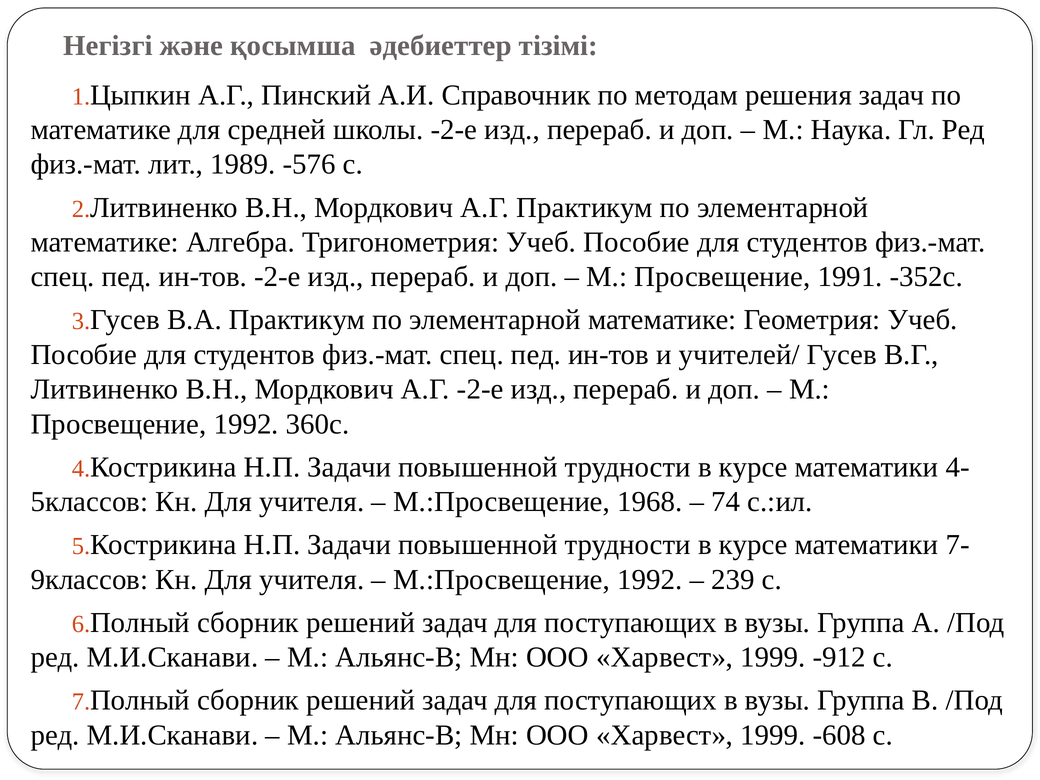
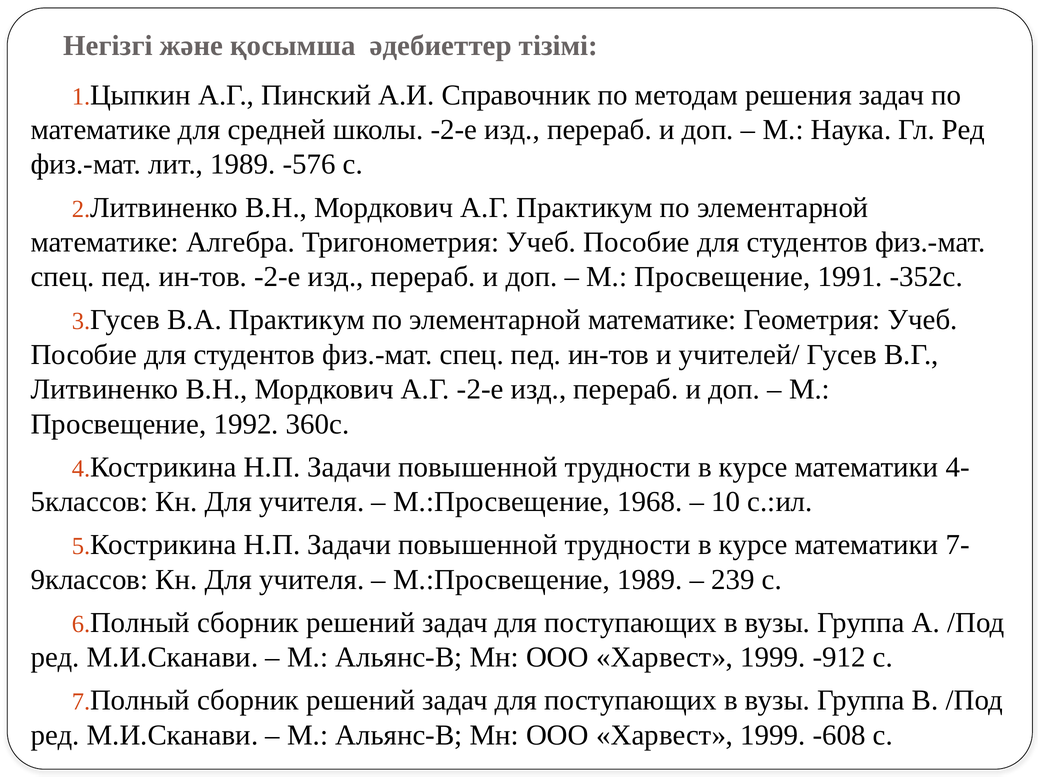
74: 74 -> 10
М.:Просвещение 1992: 1992 -> 1989
